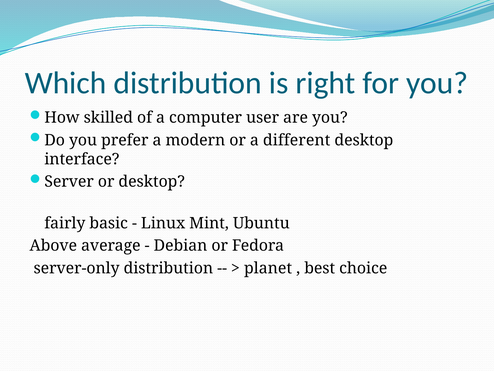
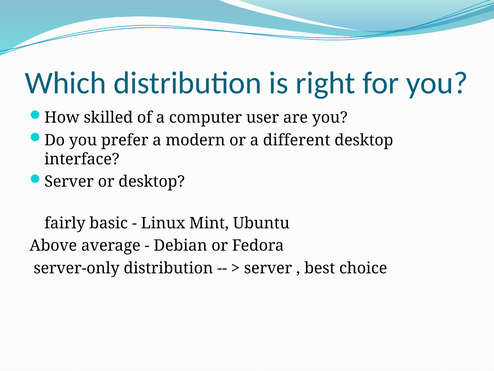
planet at (268, 268): planet -> server
